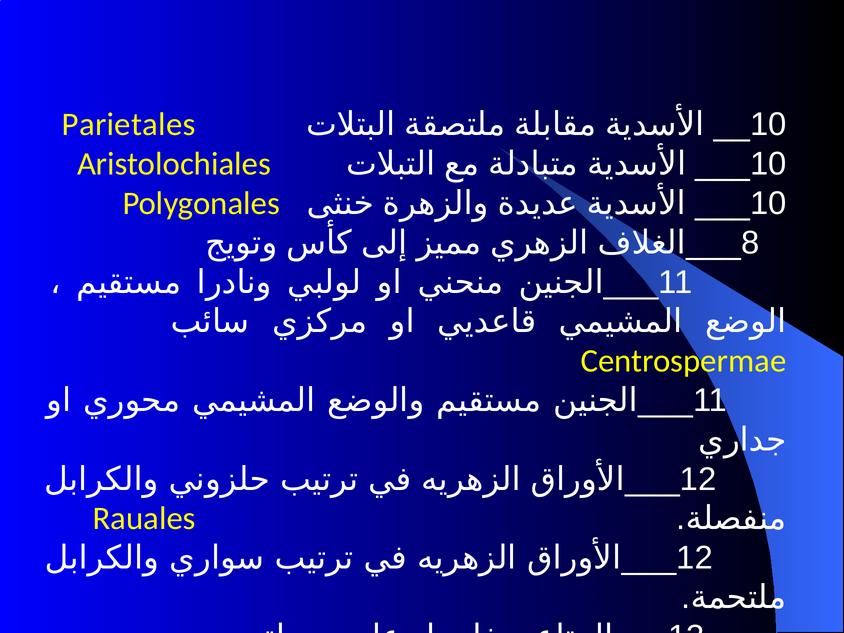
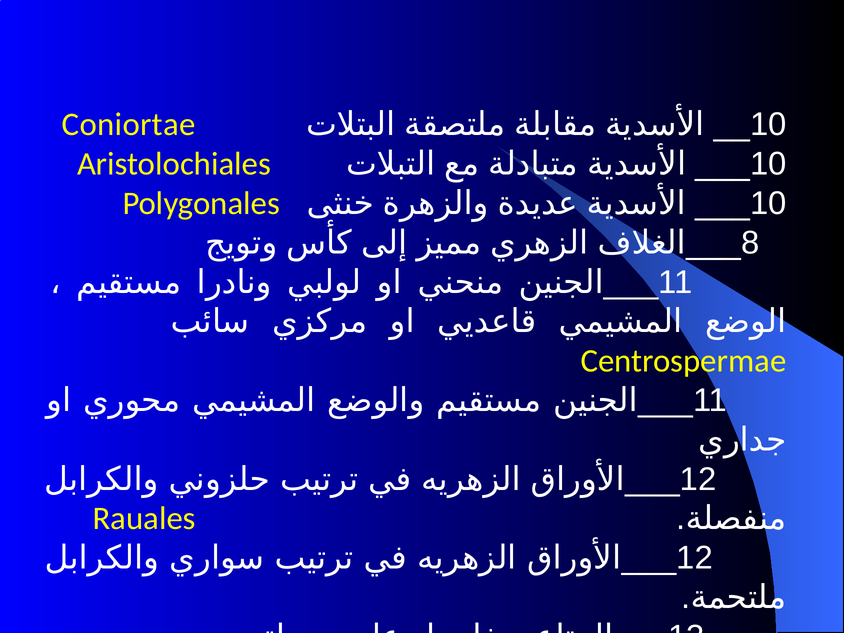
Parietales: Parietales -> Coniortae
